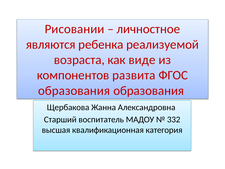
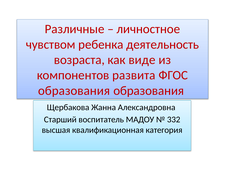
Рисовании: Рисовании -> Различные
являются: являются -> чувством
реализуемой: реализуемой -> деятельность
